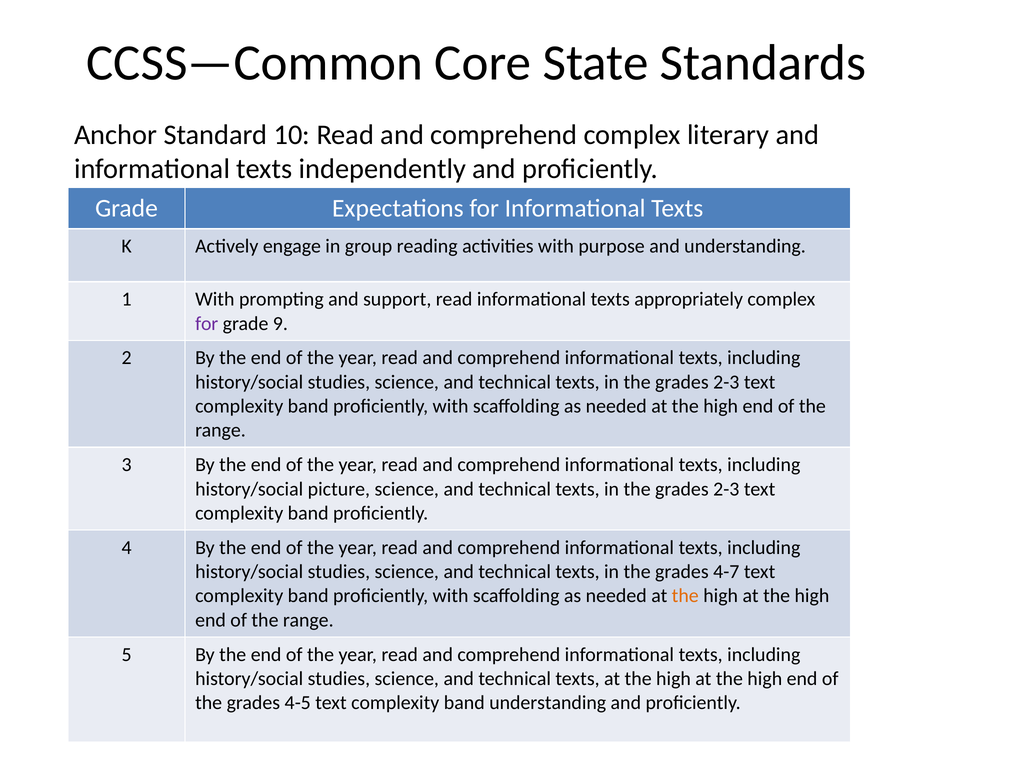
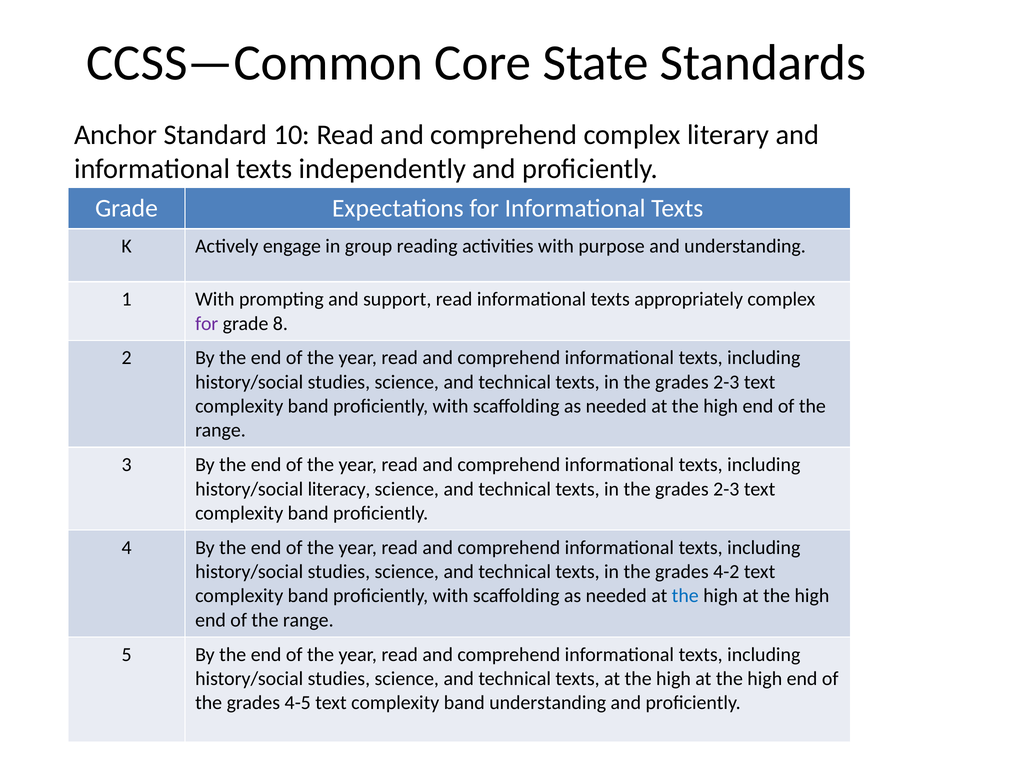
9: 9 -> 8
picture: picture -> literacy
4-7: 4-7 -> 4-2
the at (685, 596) colour: orange -> blue
